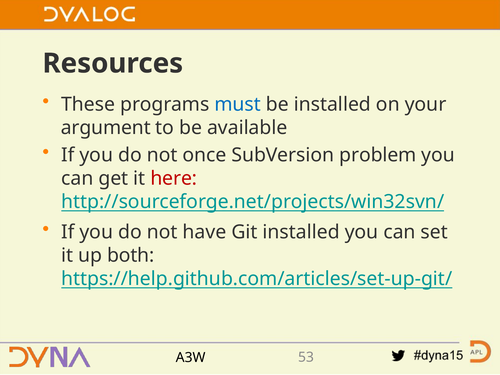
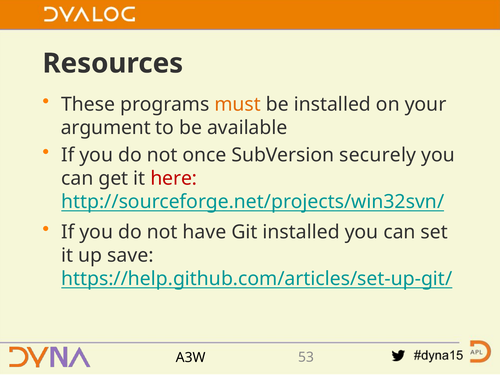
must colour: blue -> orange
problem: problem -> securely
both: both -> save
